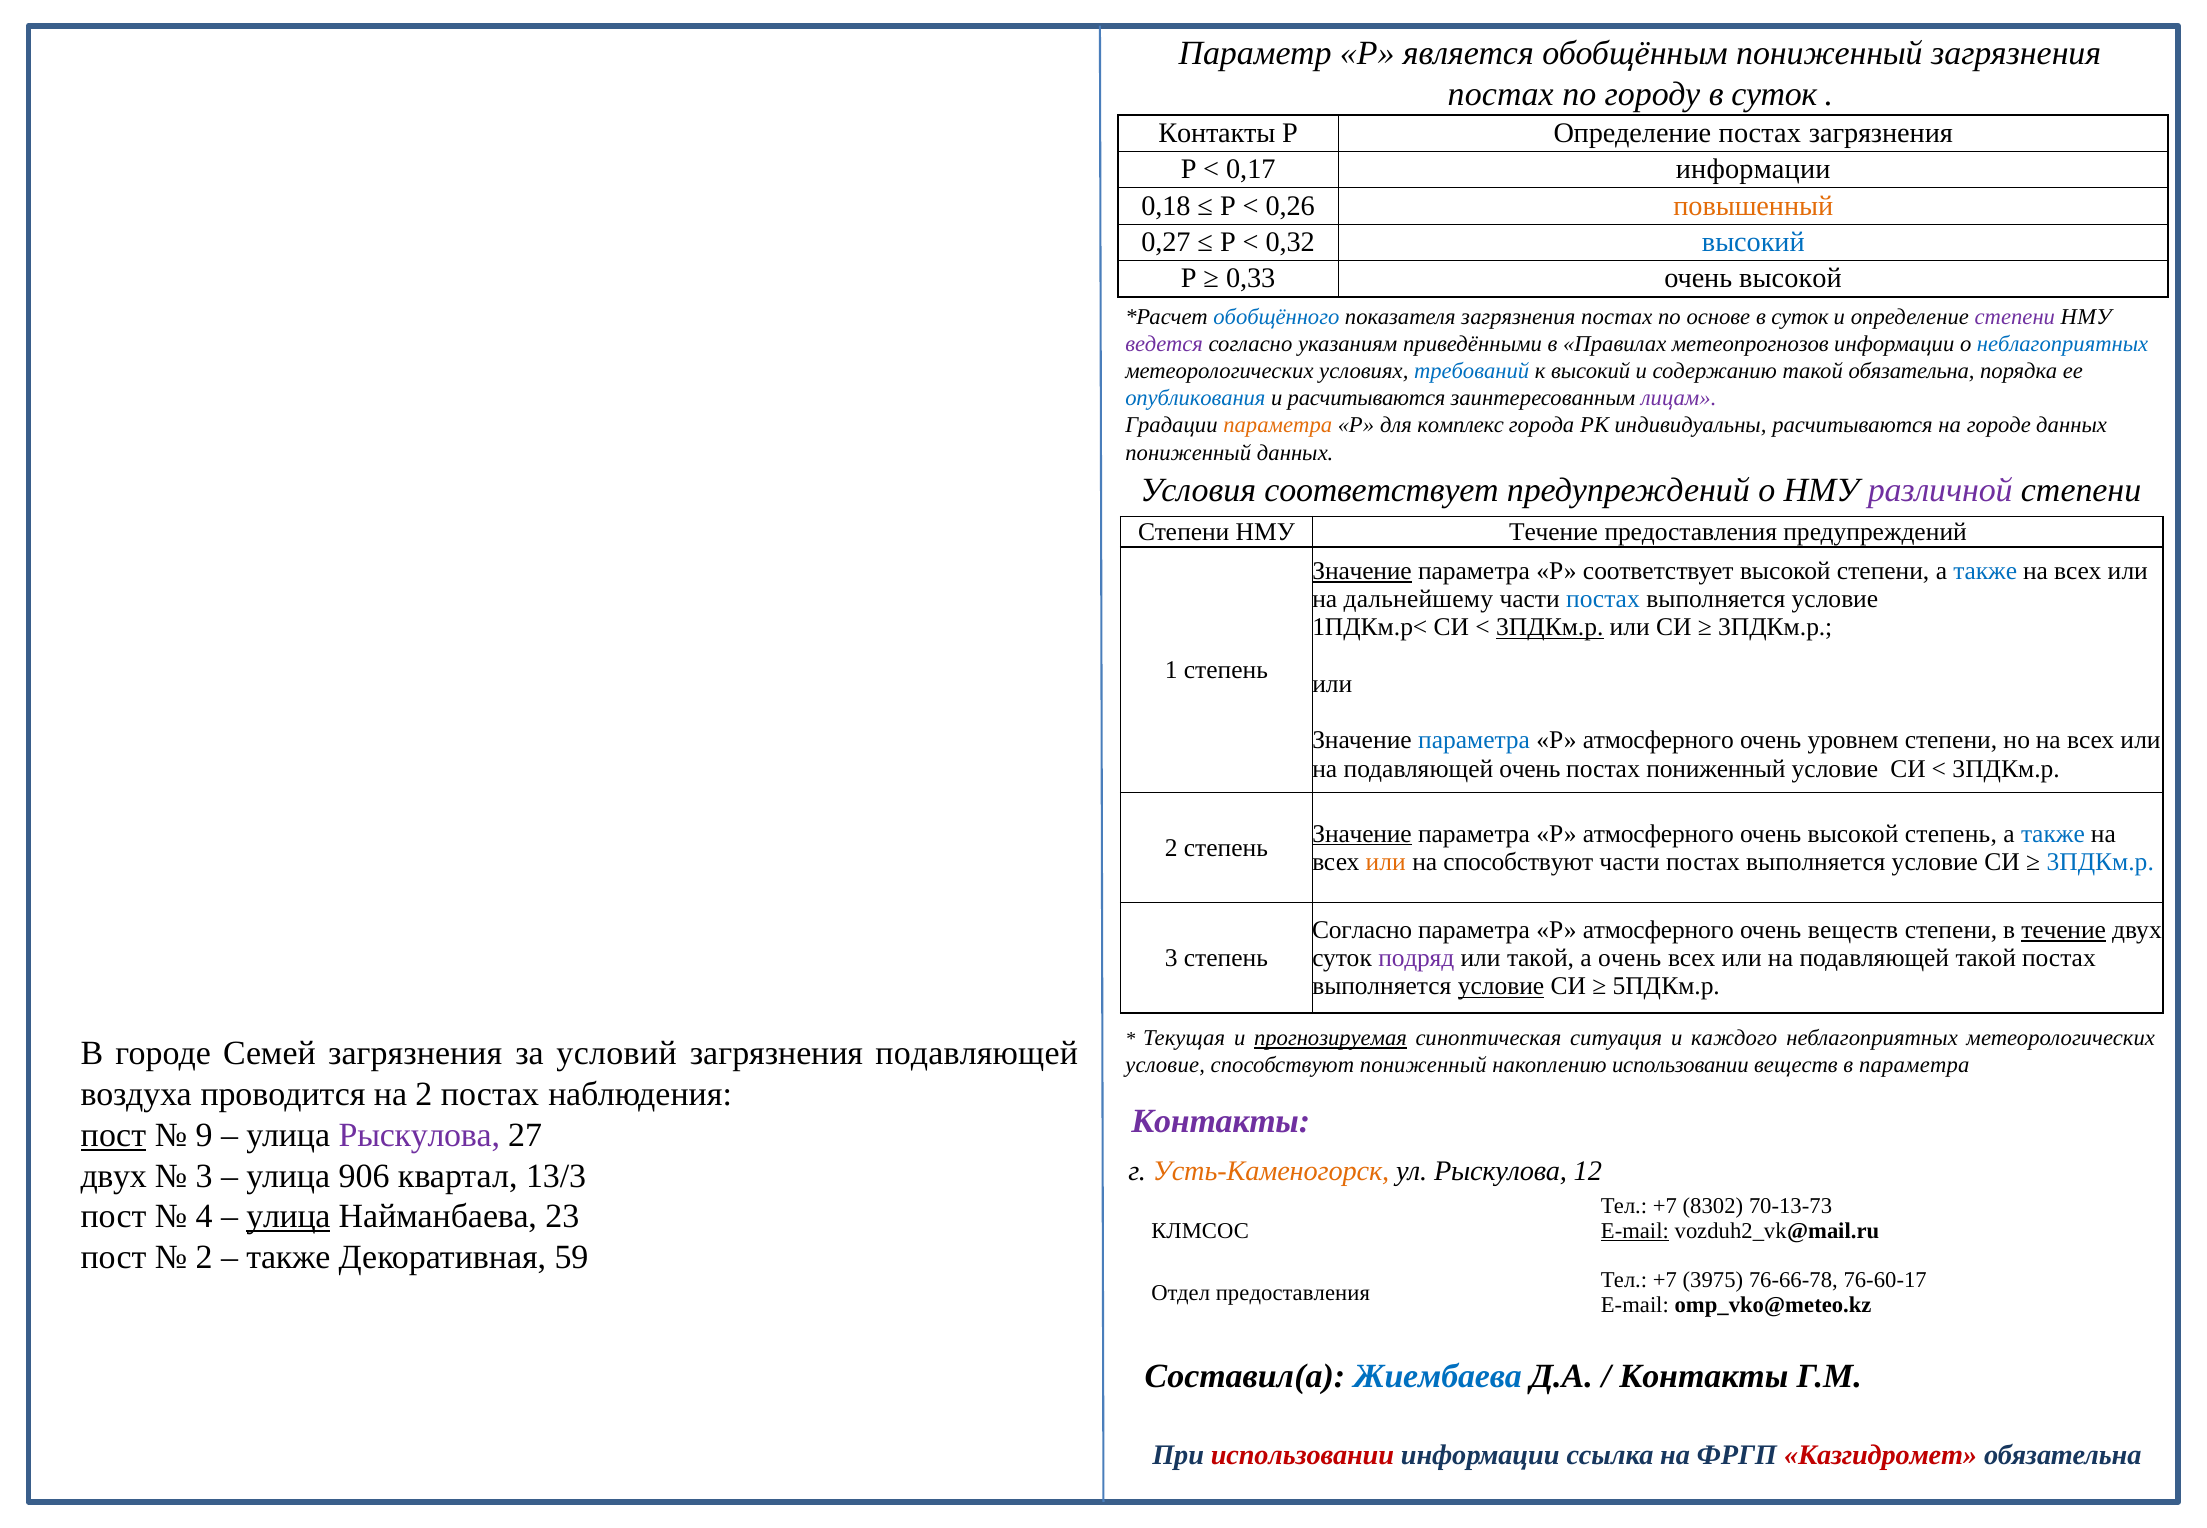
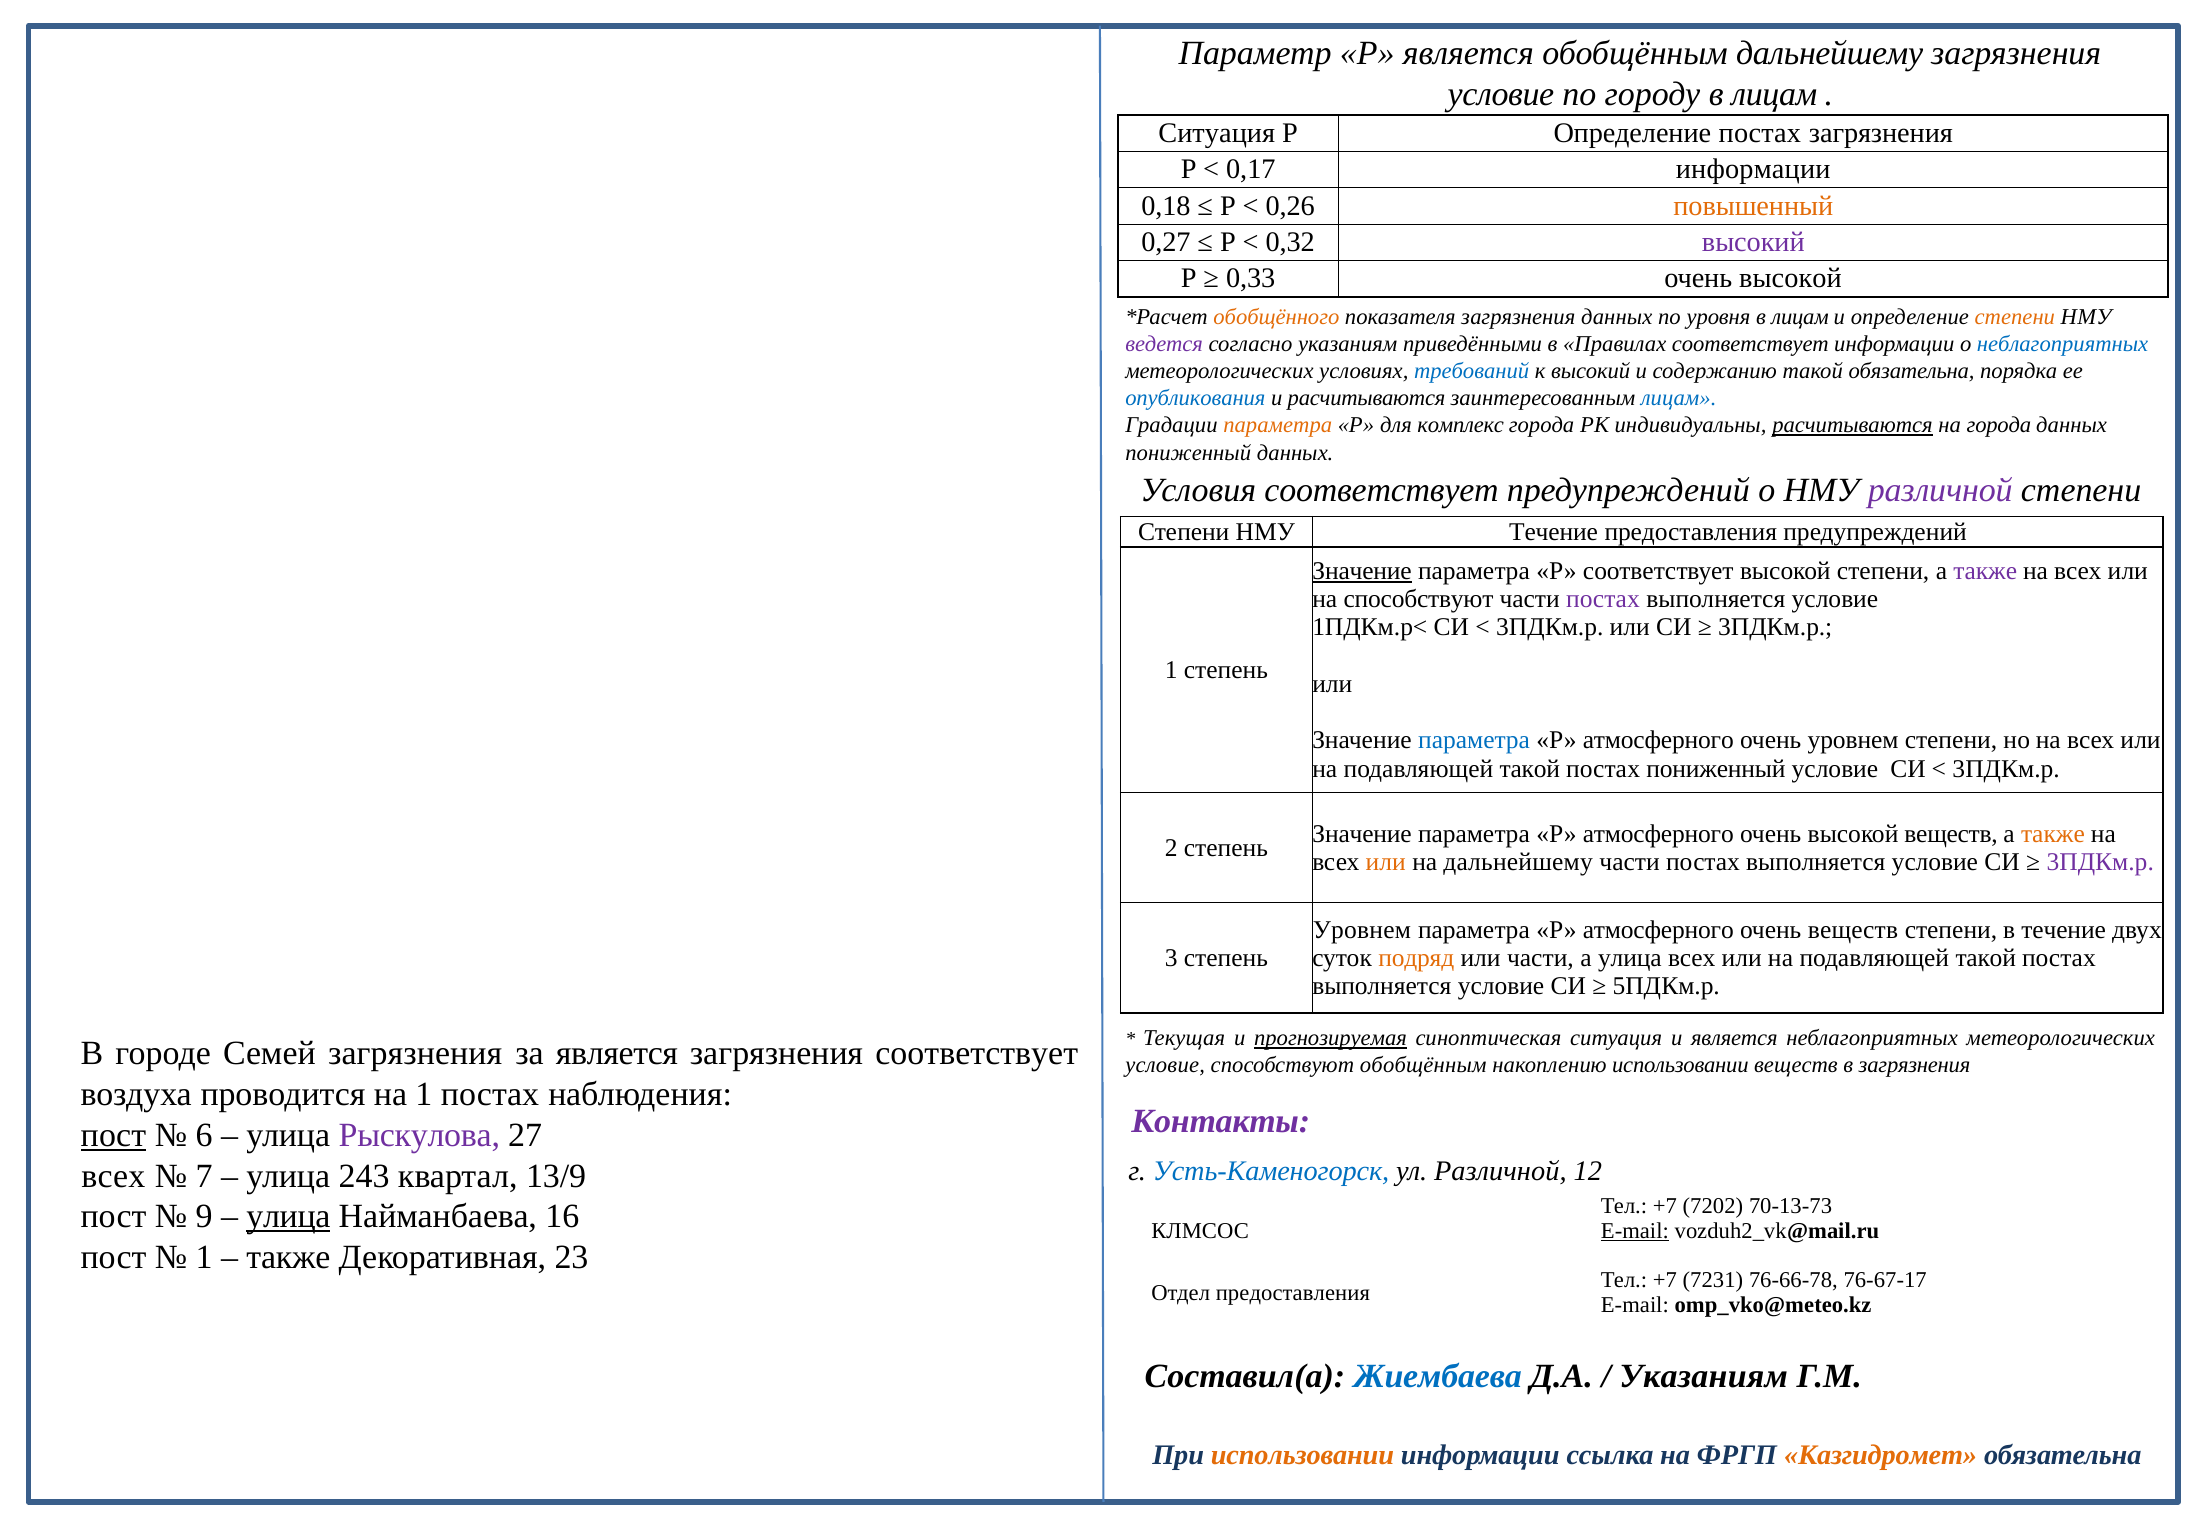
обобщённым пониженный: пониженный -> дальнейшему
постах at (1501, 94): постах -> условие
городу в суток: суток -> лицам
Контакты at (1217, 133): Контакты -> Ситуация
высокий at (1753, 242) colour: blue -> purple
обобщённого colour: blue -> orange
показателя загрязнения постах: постах -> данных
основе: основе -> уровня
суток at (1800, 317): суток -> лицам
степени at (2015, 317) colour: purple -> orange
Правилах метеопрогнозов: метеопрогнозов -> соответствует
лицам at (1679, 398) colour: purple -> blue
расчитываются at (1852, 425) underline: none -> present
на городе: городе -> города
также at (1985, 571) colour: blue -> purple
на дальнейшему: дальнейшему -> способствуют
постах at (1603, 599) colour: blue -> purple
3ПДКм.р at (1550, 628) underline: present -> none
очень at (1530, 769): очень -> такой
Значение at (1362, 834) underline: present -> none
высокой степень: степень -> веществ
также at (2053, 834) colour: blue -> orange
на способствуют: способствуют -> дальнейшему
3ПДКм.р at (2100, 862) colour: blue -> purple
Согласно at (1362, 930): Согласно -> Уровнем
течение at (2064, 930) underline: present -> none
подряд colour: purple -> orange
или такой: такой -> части
а очень: очень -> улица
условие at (1501, 986) underline: present -> none
и каждого: каждого -> является
за условий: условий -> является
загрязнения подавляющей: подавляющей -> соответствует
способствуют пониженный: пониженный -> обобщённым
в параметра: параметра -> загрязнения
на 2: 2 -> 1
9: 9 -> 6
Усть-Каменогорск colour: orange -> blue
ул Рыскулова: Рыскулова -> Различной
двух at (114, 1176): двух -> всех
3 at (204, 1176): 3 -> 7
906: 906 -> 243
13/3: 13/3 -> 13/9
8302: 8302 -> 7202
4: 4 -> 9
23: 23 -> 16
2 at (204, 1257): 2 -> 1
59: 59 -> 23
3975: 3975 -> 7231
76-60-17: 76-60-17 -> 76-67-17
Контакты at (1704, 1376): Контакты -> Указаниям
использовании at (1302, 1455) colour: red -> orange
Казгидромет colour: red -> orange
